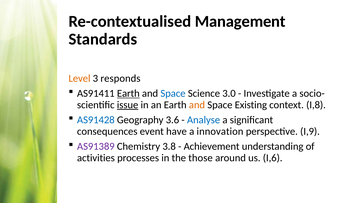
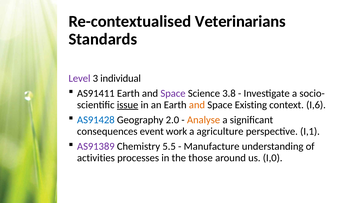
Management: Management -> Veterinarians
Level colour: orange -> purple
responds: responds -> individual
Earth at (128, 93) underline: present -> none
Space at (173, 93) colour: blue -> purple
3.0: 3.0 -> 3.8
I,8: I,8 -> I,6
3.6: 3.6 -> 2.0
Analyse colour: blue -> orange
have: have -> work
innovation: innovation -> agriculture
I,9: I,9 -> I,1
3.8: 3.8 -> 5.5
Achievement: Achievement -> Manufacture
I,6: I,6 -> I,0
